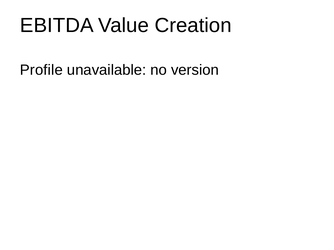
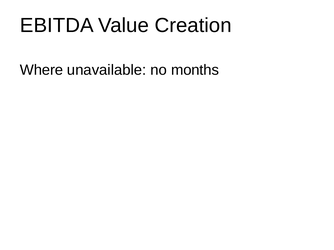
Profile: Profile -> Where
version: version -> months
